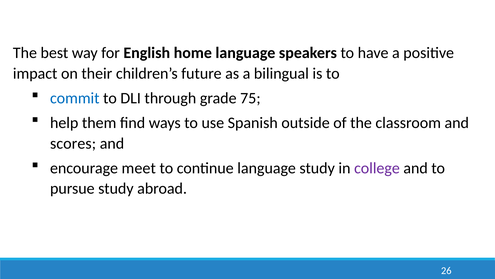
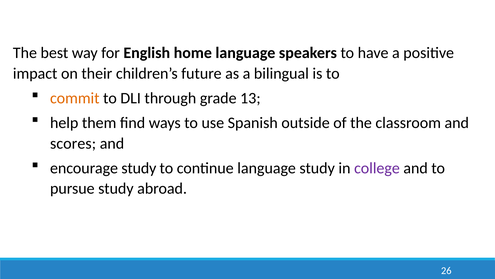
commit colour: blue -> orange
75: 75 -> 13
encourage meet: meet -> study
